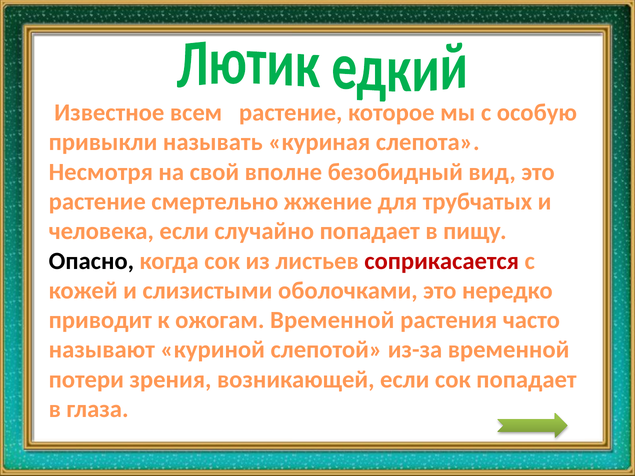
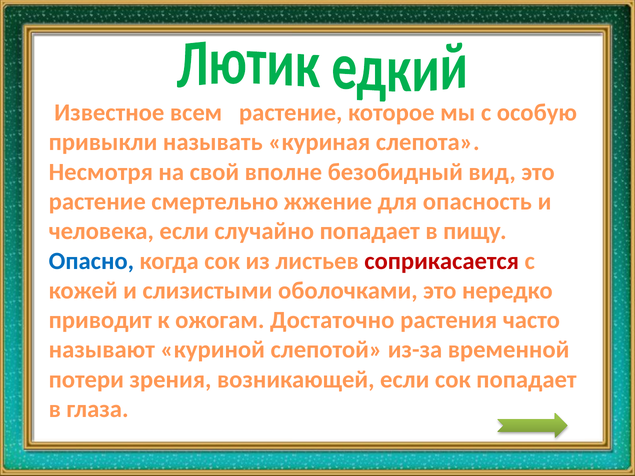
трубчатых: трубчатых -> опасность
Опасно colour: black -> blue
ожогам Временной: Временной -> Достаточно
